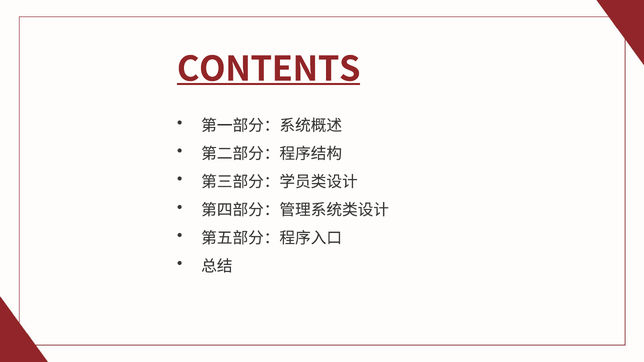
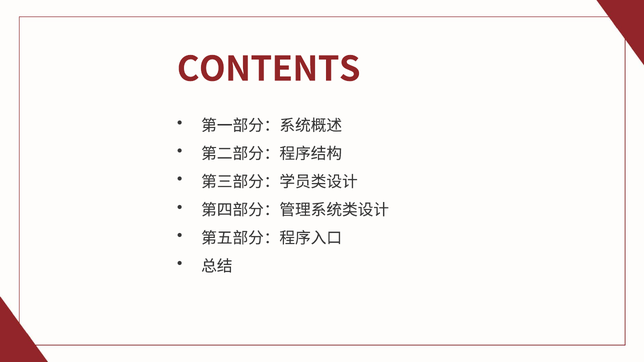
CONTENTS underline: present -> none
